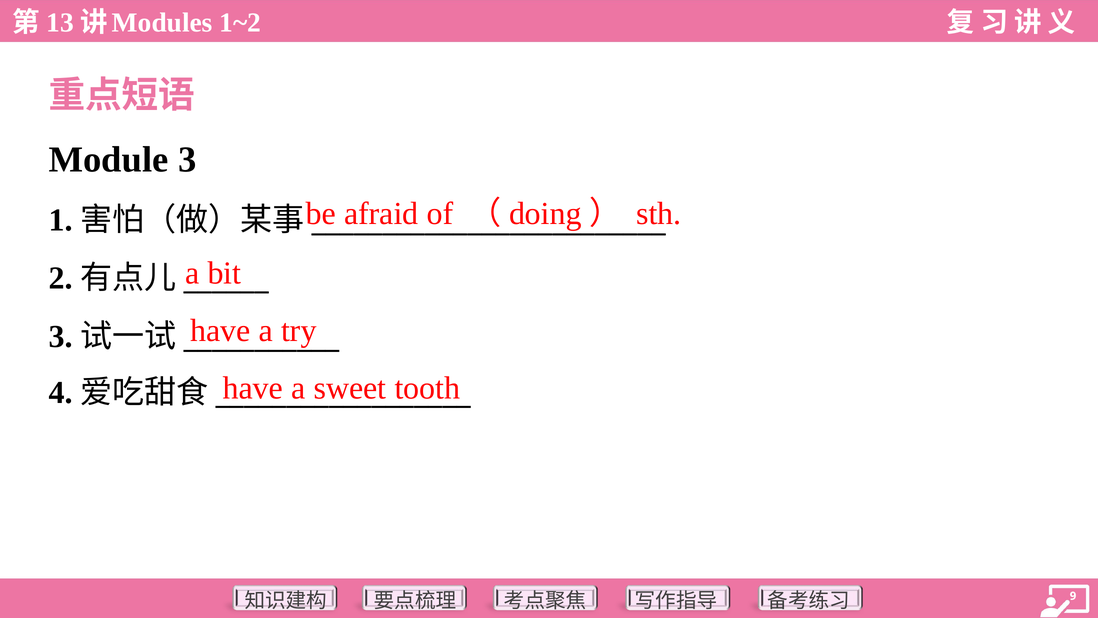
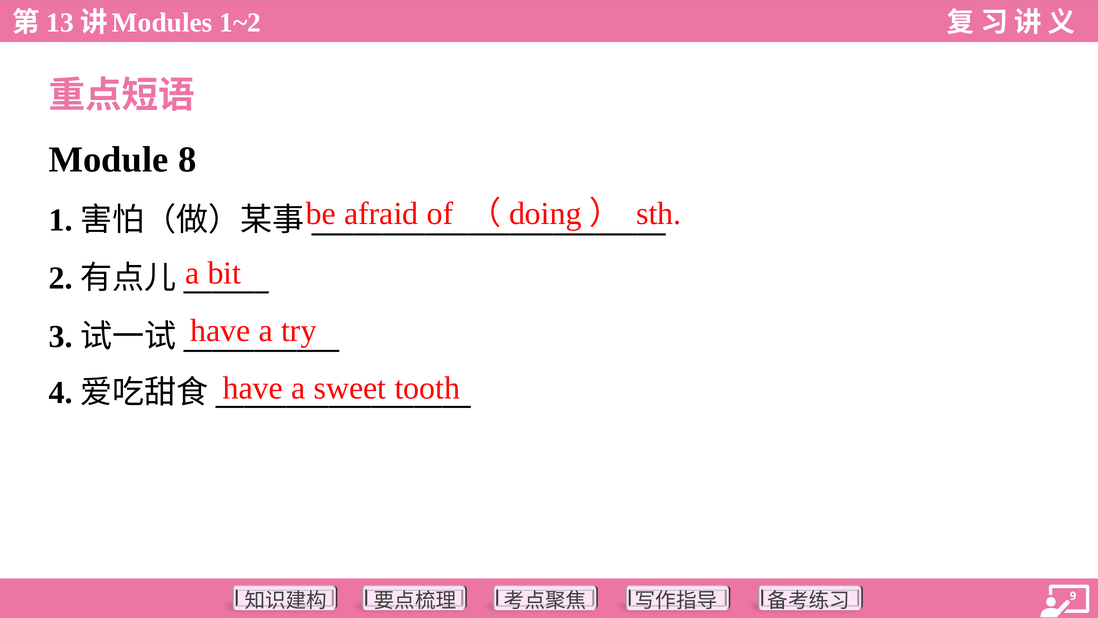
Module 3: 3 -> 8
